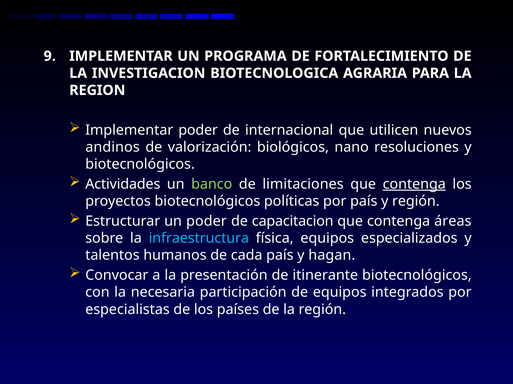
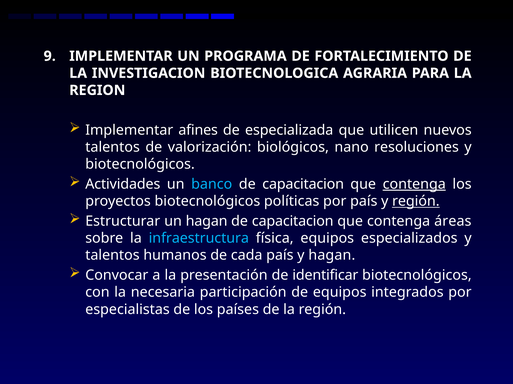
Implementar poder: poder -> afines
internacional: internacional -> especializada
andinos at (113, 147): andinos -> talentos
banco colour: light green -> light blue
limitaciones at (303, 184): limitaciones -> capacitacion
región at (416, 202) underline: none -> present
un poder: poder -> hagan
itinerante: itinerante -> identificar
